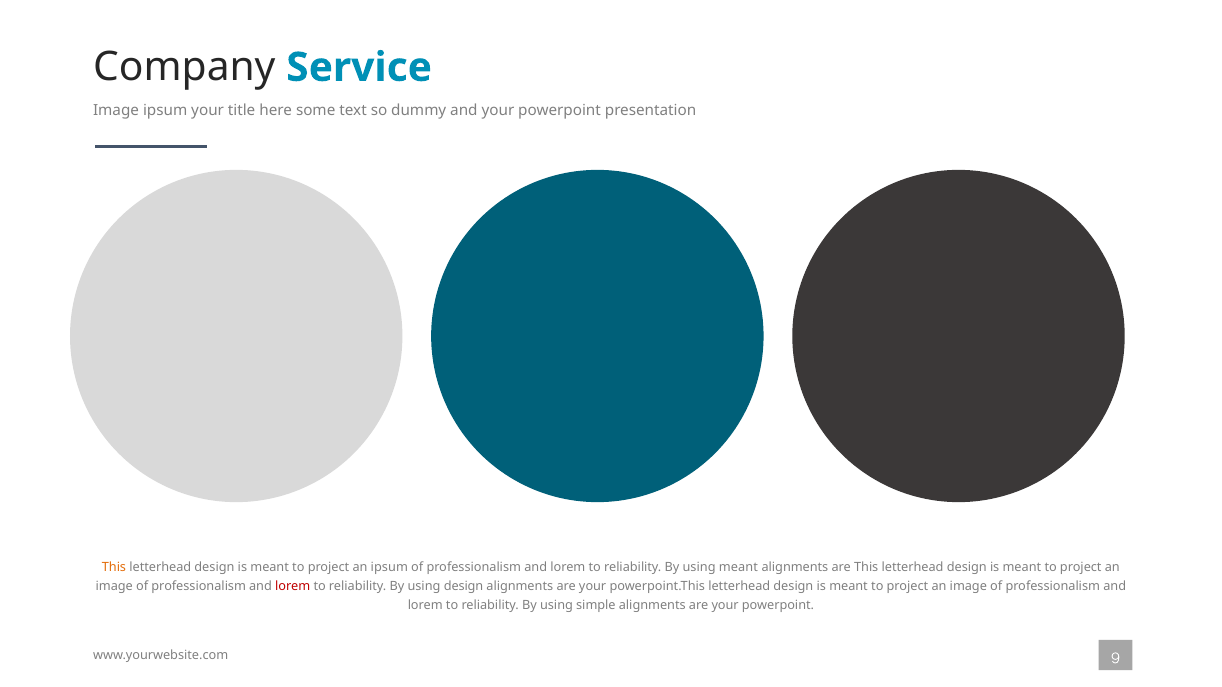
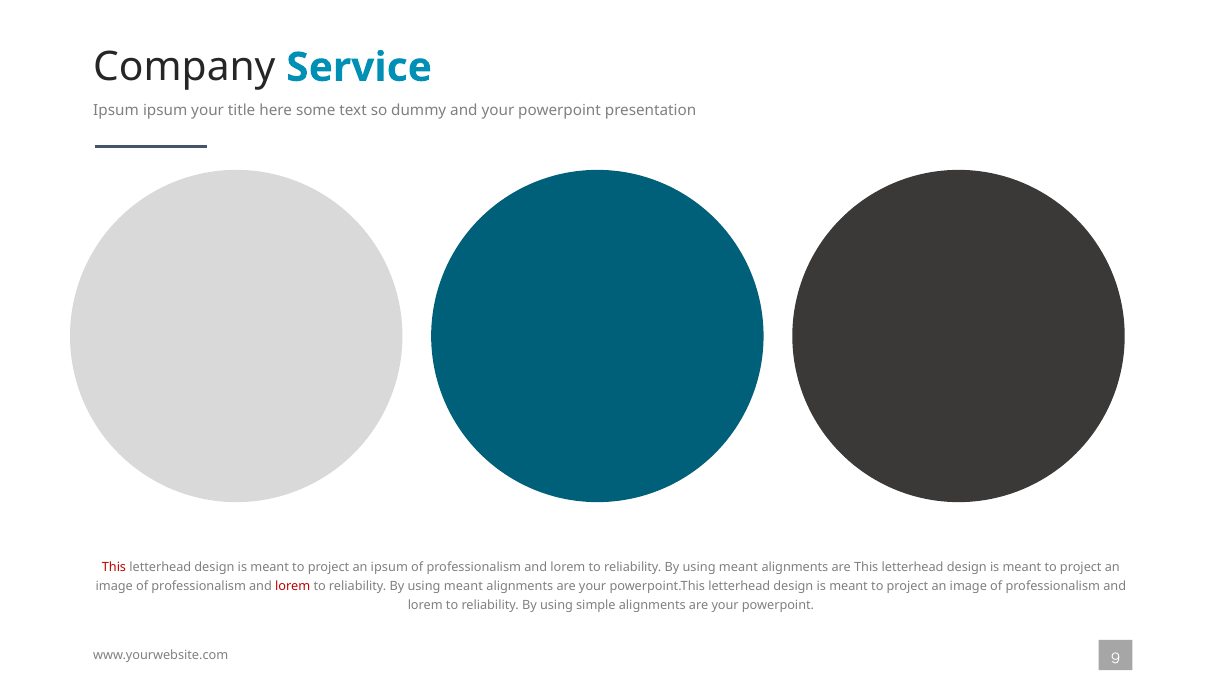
Image at (116, 111): Image -> Ipsum
This at (114, 568) colour: orange -> red
design at (464, 587): design -> meant
